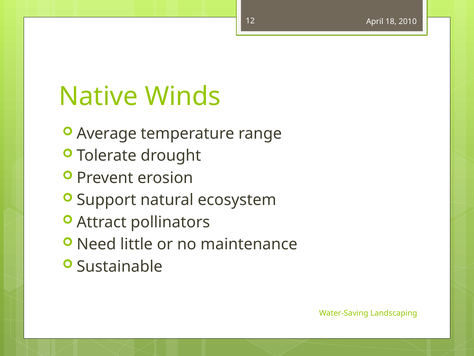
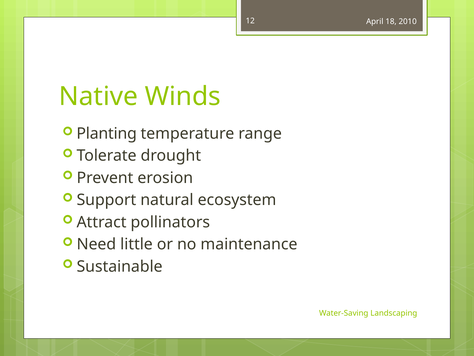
Average: Average -> Planting
